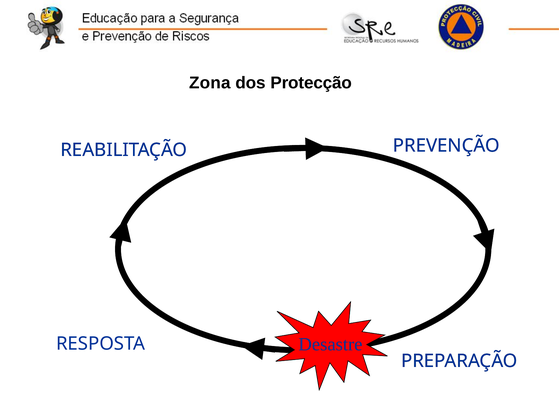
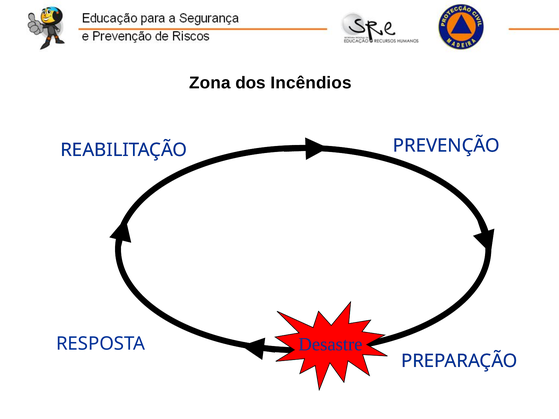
Protecção: Protecção -> Incêndios
